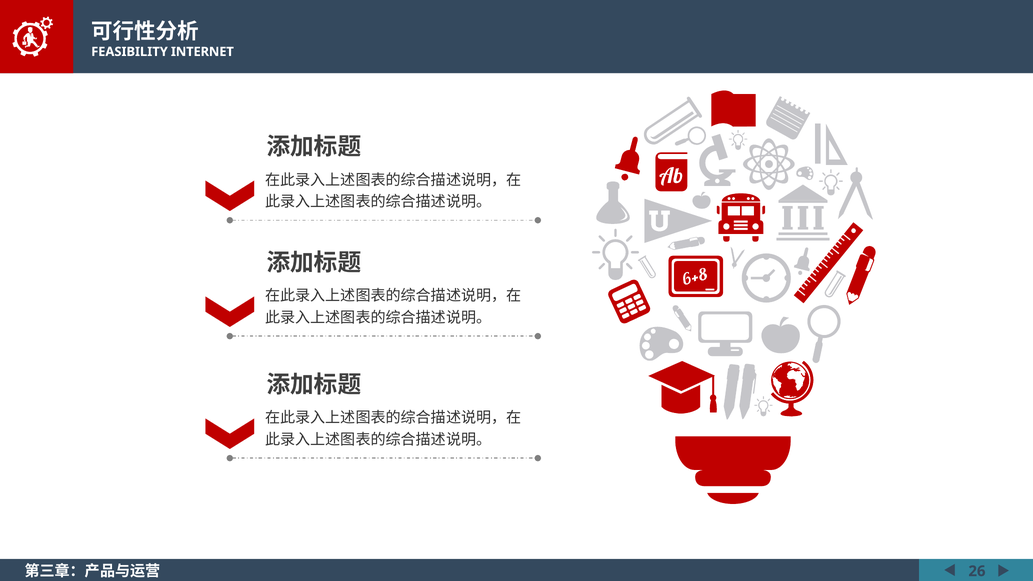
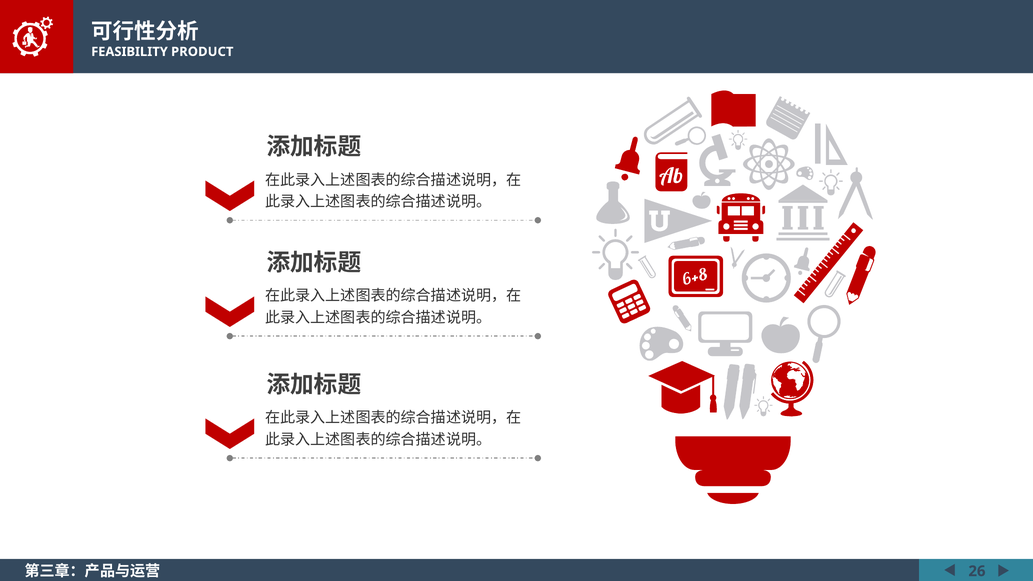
INTERNET: INTERNET -> PRODUCT
